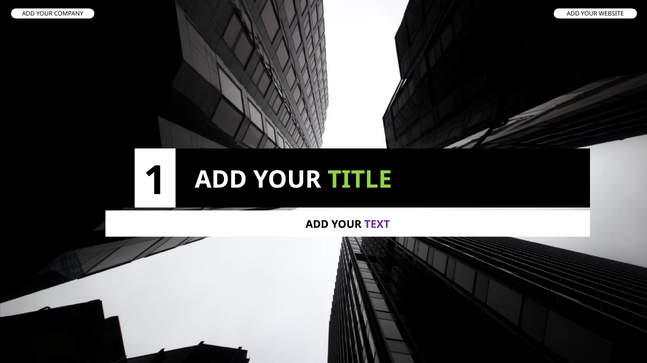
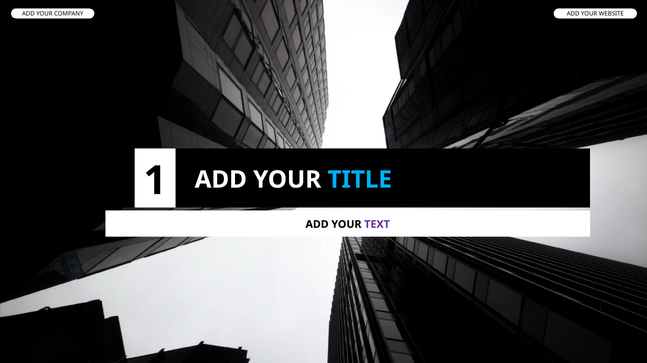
TITLE colour: light green -> light blue
